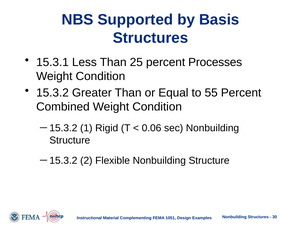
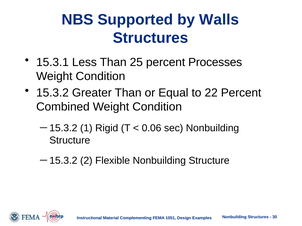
Basis: Basis -> Walls
55: 55 -> 22
